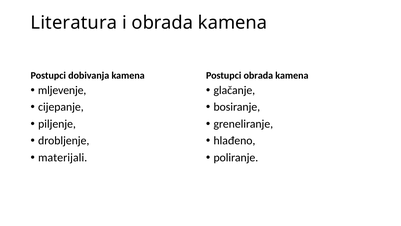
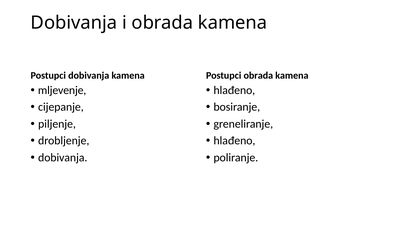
Literatura at (74, 23): Literatura -> Dobivanja
glačanje at (234, 90): glačanje -> hlađeno
materijali at (63, 157): materijali -> dobivanja
